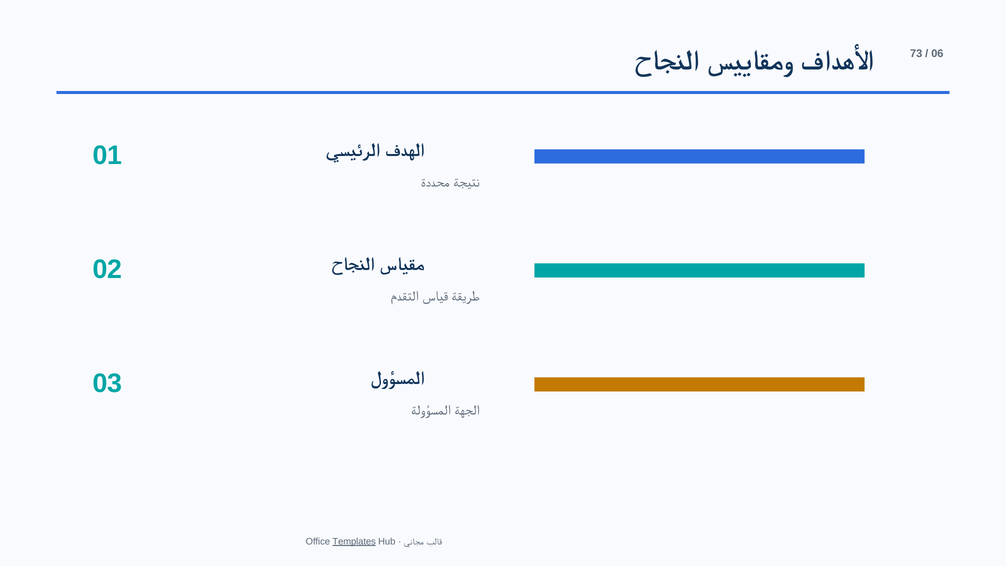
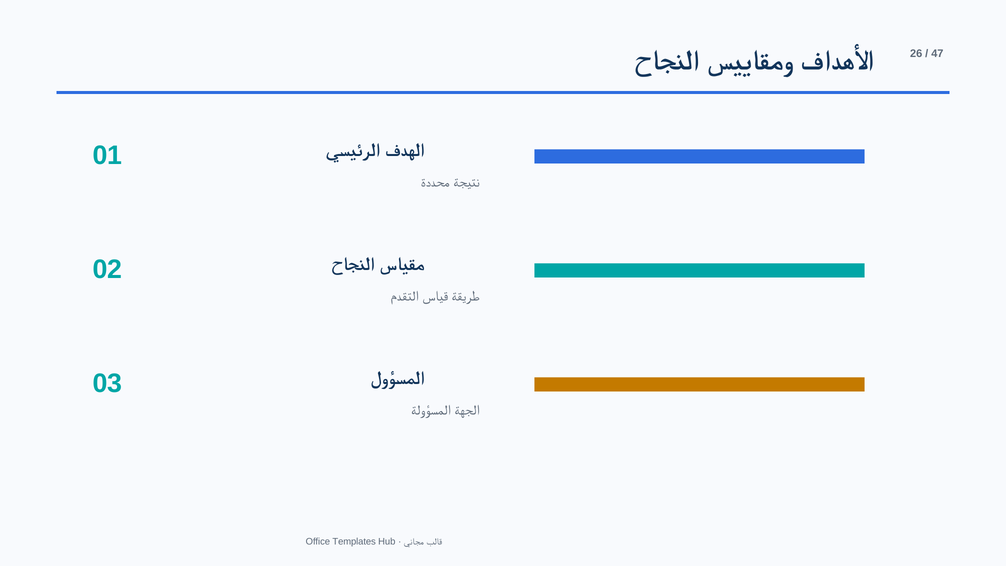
73: 73 -> 26
06: 06 -> 47
Templates underline: present -> none
